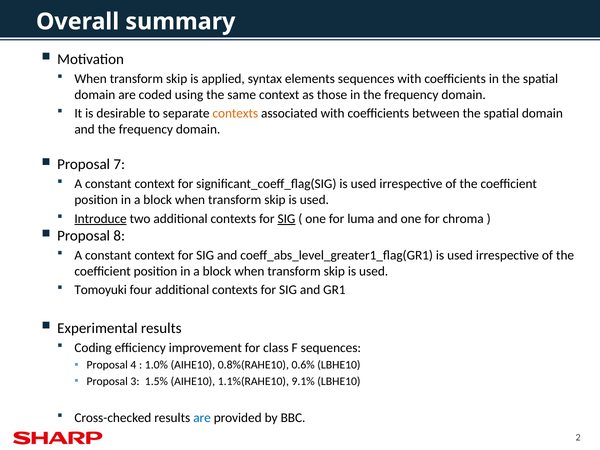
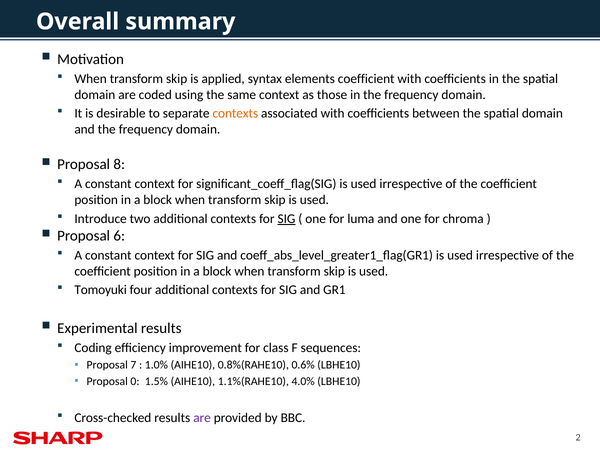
elements sequences: sequences -> coefficient
7: 7 -> 8
Introduce underline: present -> none
8: 8 -> 6
4: 4 -> 7
3: 3 -> 0
9.1%: 9.1% -> 4.0%
are at (202, 418) colour: blue -> purple
